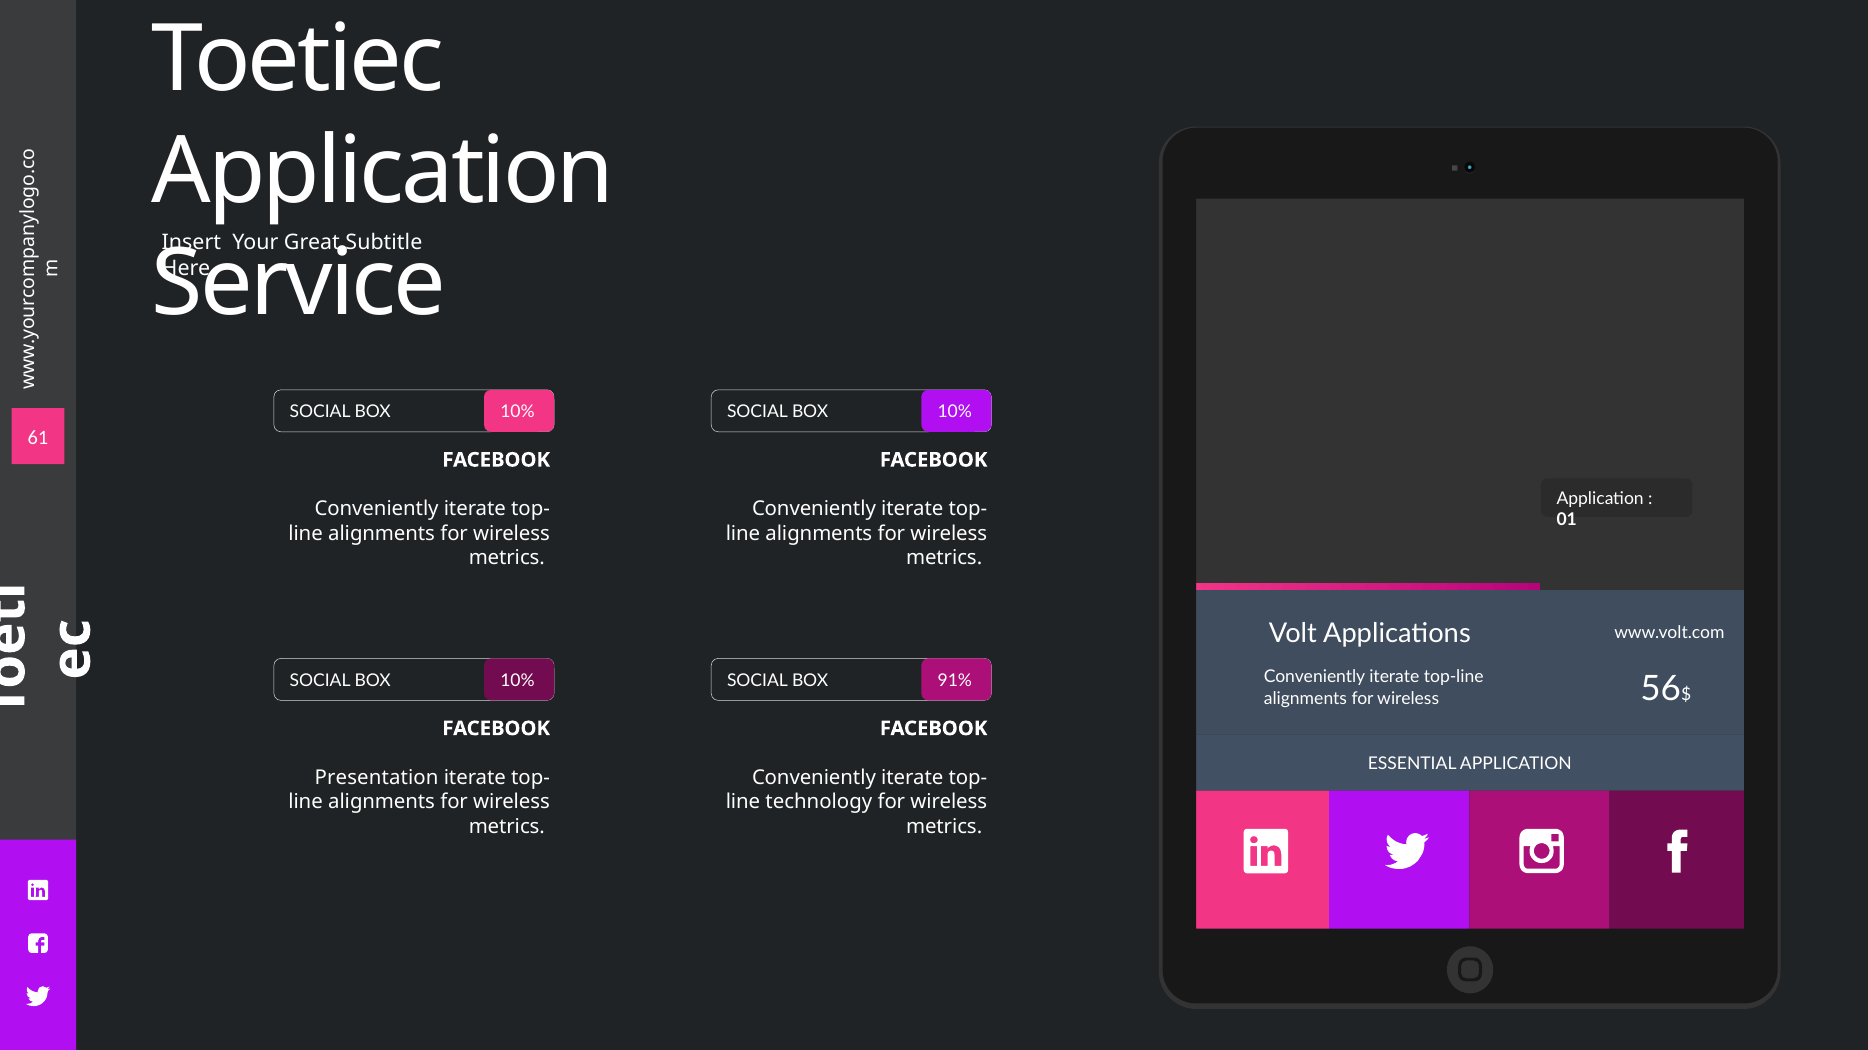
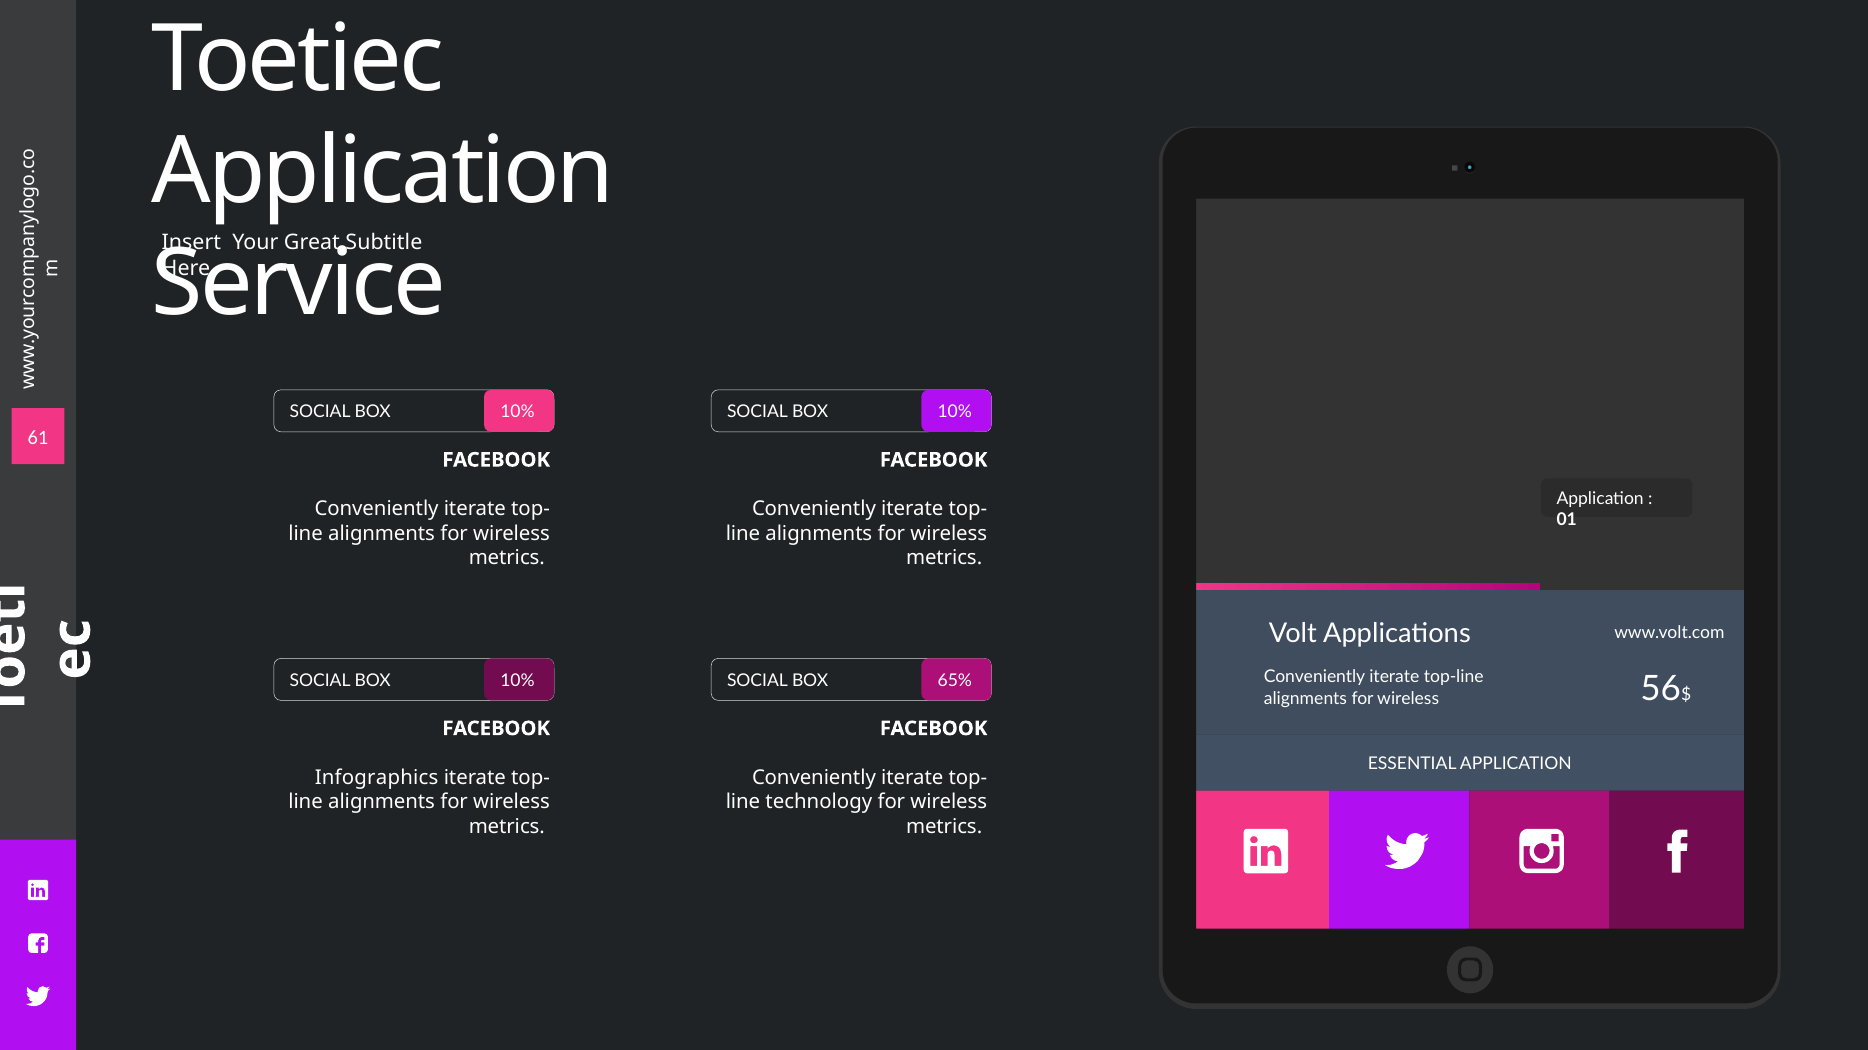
91%: 91% -> 65%
Presentation: Presentation -> Infographics
